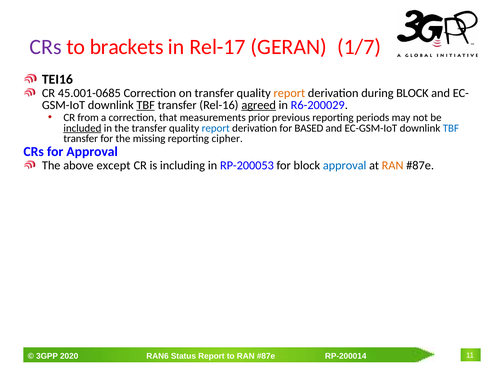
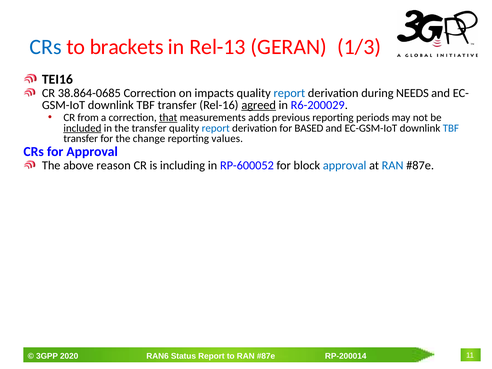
CRs at (46, 47) colour: purple -> blue
Rel-17: Rel-17 -> Rel-13
1/7: 1/7 -> 1/3
45.001-0685: 45.001-0685 -> 38.864-0685
on transfer: transfer -> impacts
report at (289, 93) colour: orange -> blue
during BLOCK: BLOCK -> NEEDS
TBF at (146, 105) underline: present -> none
that underline: none -> present
prior: prior -> adds
missing: missing -> change
cipher: cipher -> values
except: except -> reason
RP-200053: RP-200053 -> RP-600052
RAN at (393, 166) colour: orange -> blue
